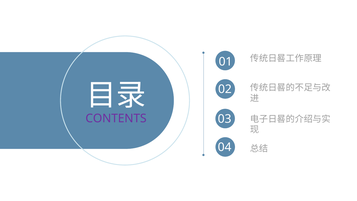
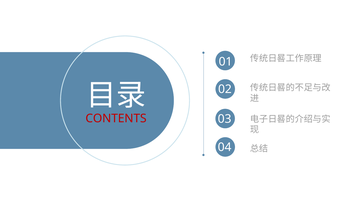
CONTENTS colour: purple -> red
